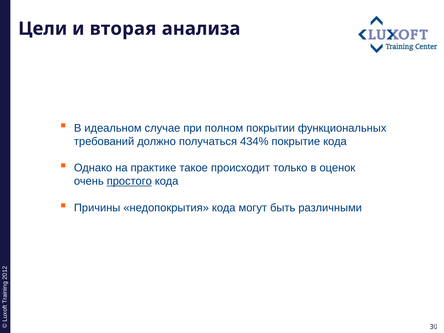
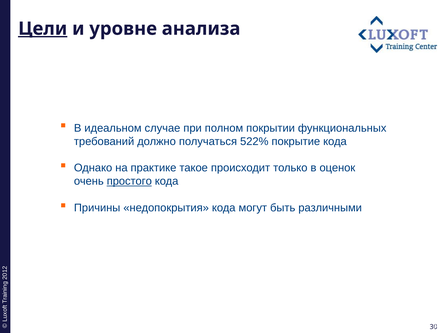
Цели underline: none -> present
вторая: вторая -> уровне
434%: 434% -> 522%
